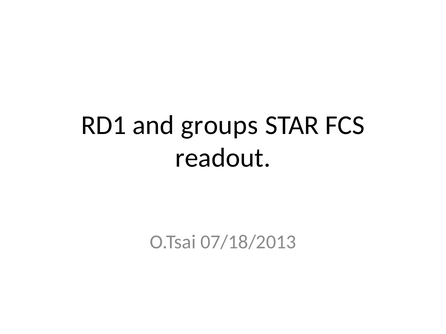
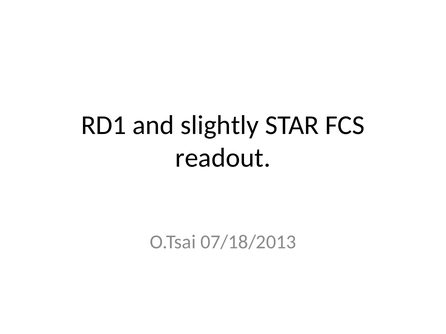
groups: groups -> slightly
